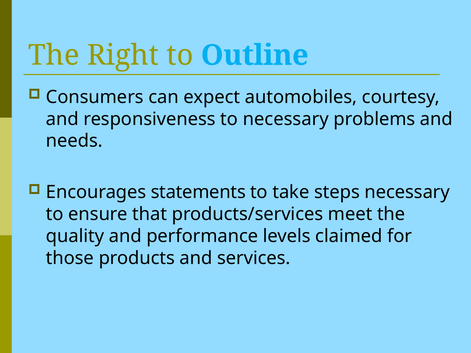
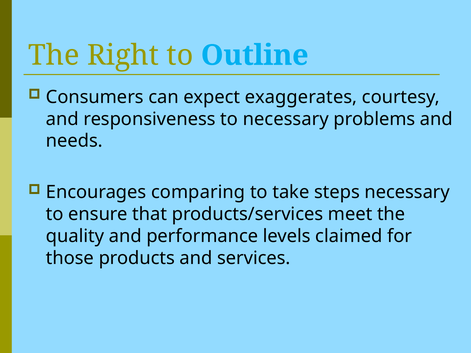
automobiles: automobiles -> exaggerates
statements: statements -> comparing
